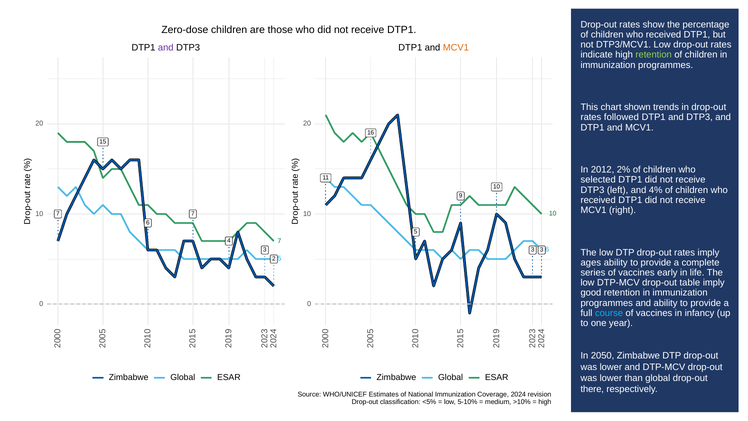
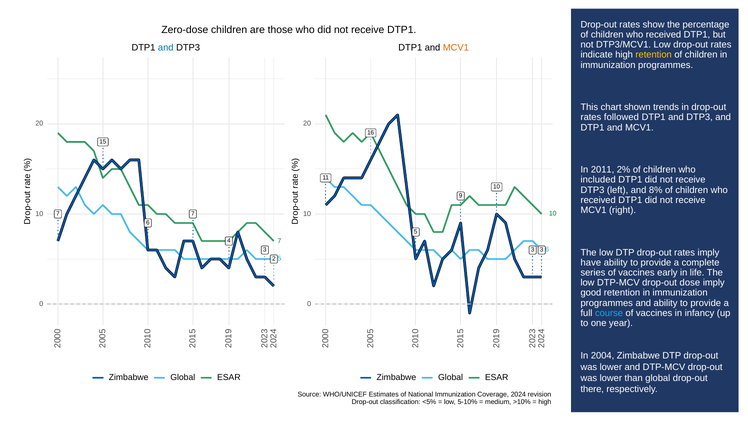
and at (166, 48) colour: purple -> blue
retention at (654, 55) colour: light green -> yellow
2012: 2012 -> 2011
selected: selected -> included
4%: 4% -> 8%
ages: ages -> have
table: table -> dose
2050: 2050 -> 2004
